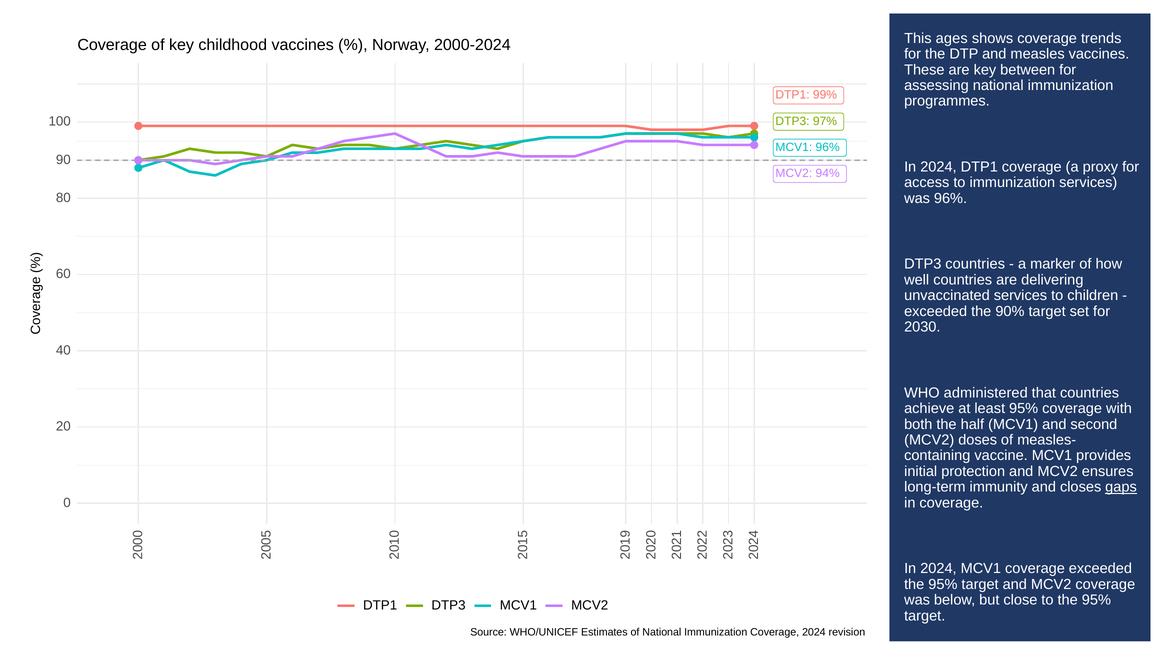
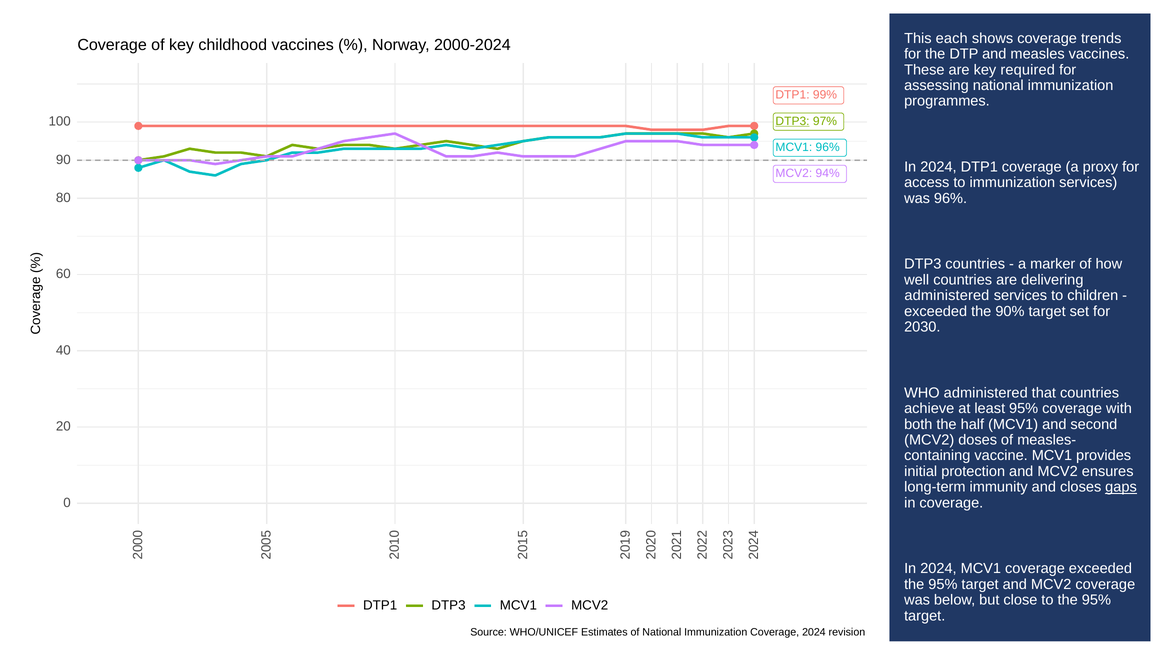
ages: ages -> each
key between: between -> required
DTP3 at (793, 121) underline: none -> present
unvaccinated at (947, 296): unvaccinated -> administered
